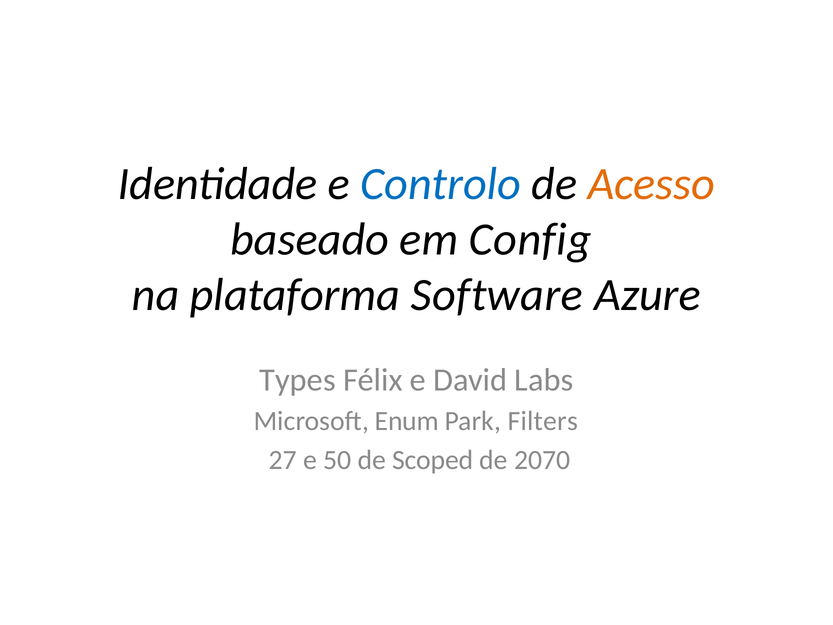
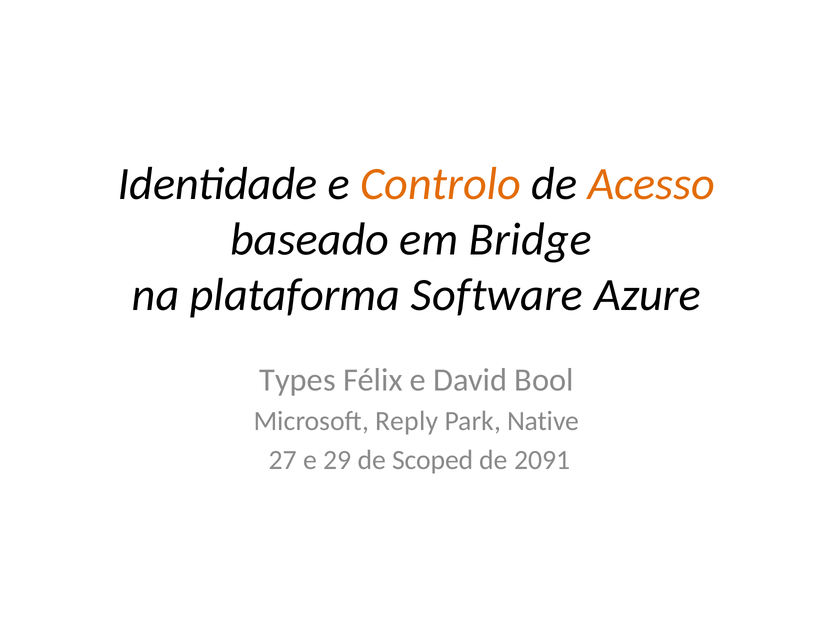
Controlo colour: blue -> orange
Config: Config -> Bridge
Labs: Labs -> Bool
Enum: Enum -> Reply
Filters: Filters -> Native
50: 50 -> 29
2070: 2070 -> 2091
